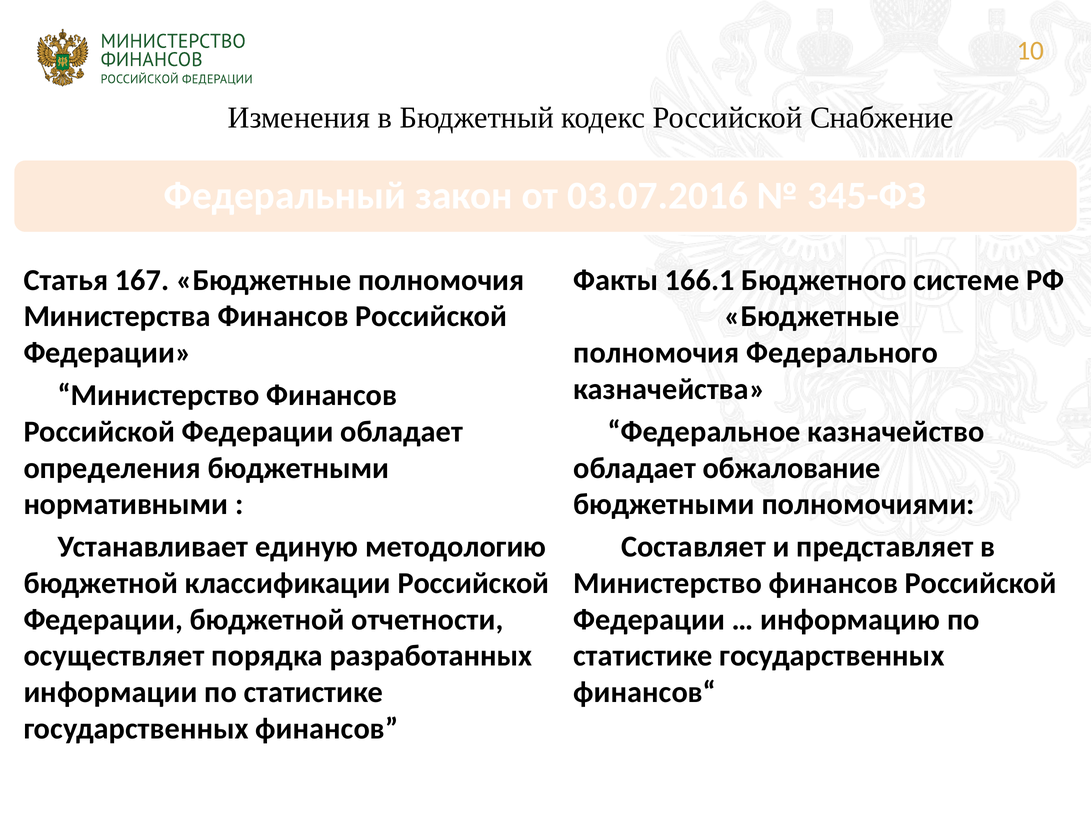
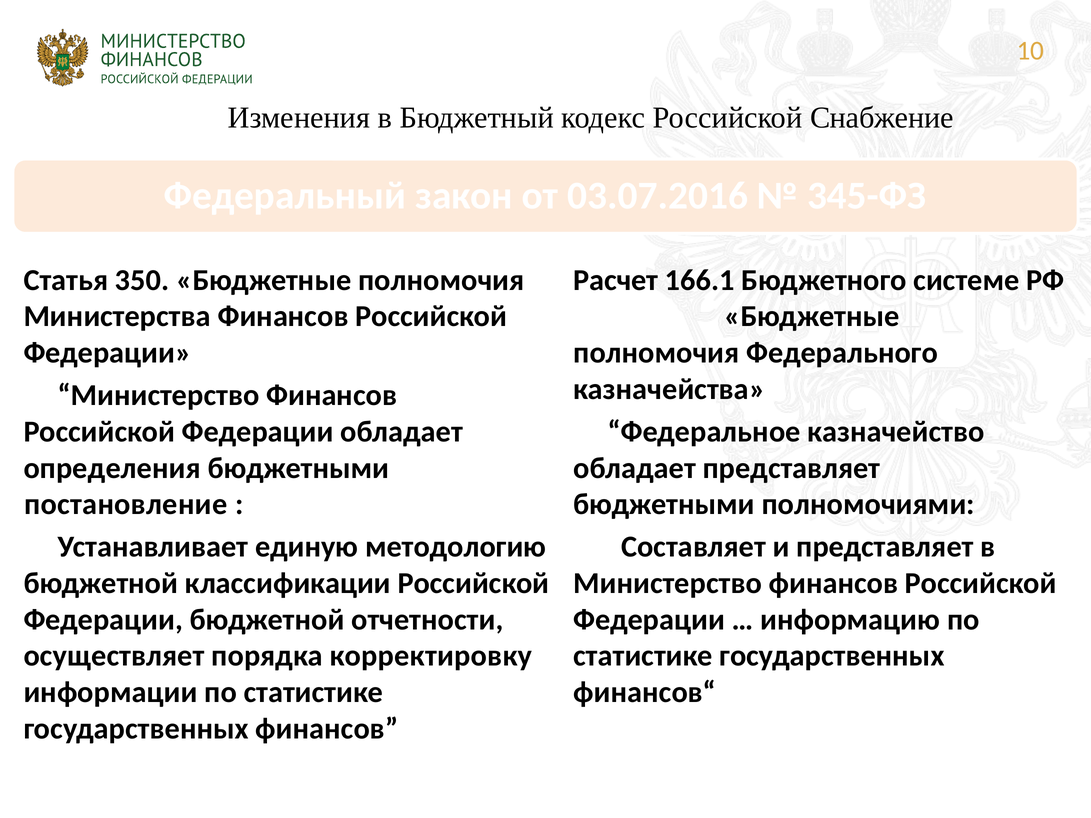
167: 167 -> 350
Факты: Факты -> Расчет
обладает обжалование: обжалование -> представляет
нормативными: нормативными -> постановление
разработанных: разработанных -> корректировку
